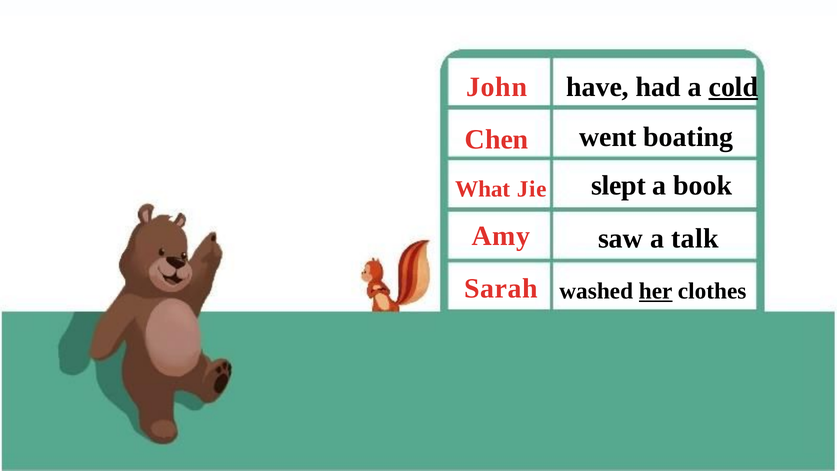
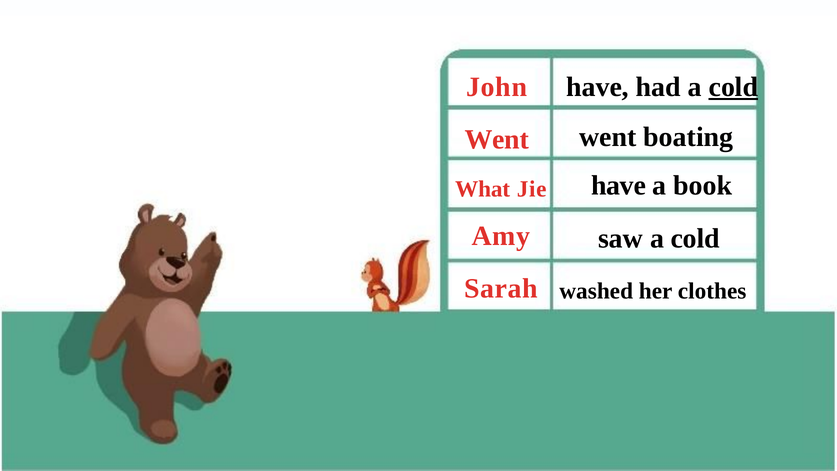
Chen at (497, 140): Chen -> Went
slept at (619, 186): slept -> have
saw a talk: talk -> cold
her underline: present -> none
